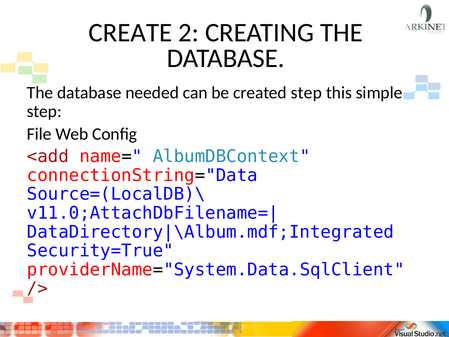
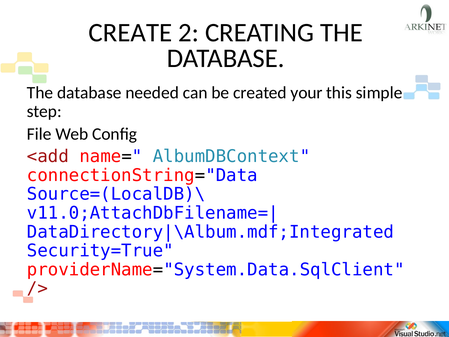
created step: step -> your
